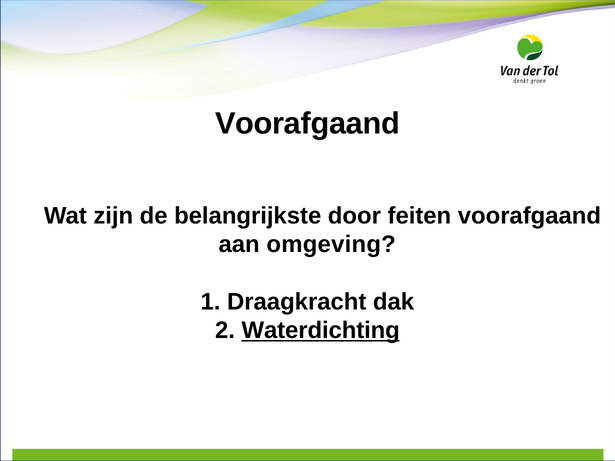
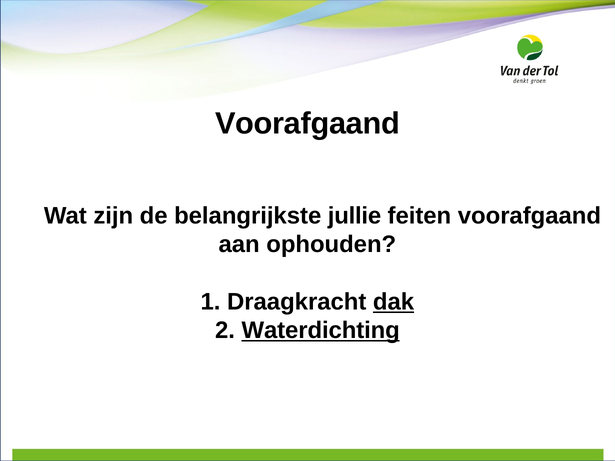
door: door -> jullie
omgeving: omgeving -> ophouden
dak underline: none -> present
